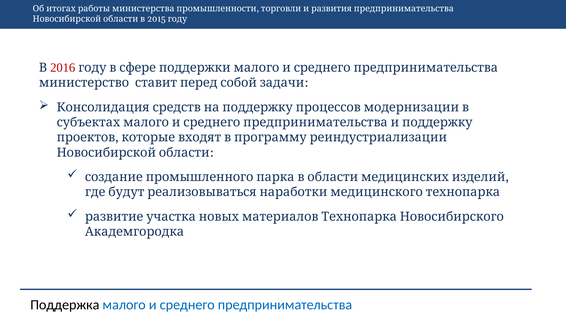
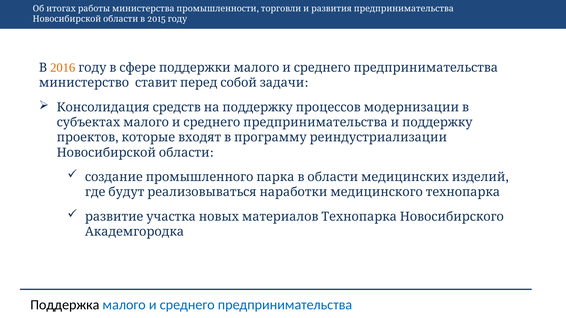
2016 colour: red -> orange
